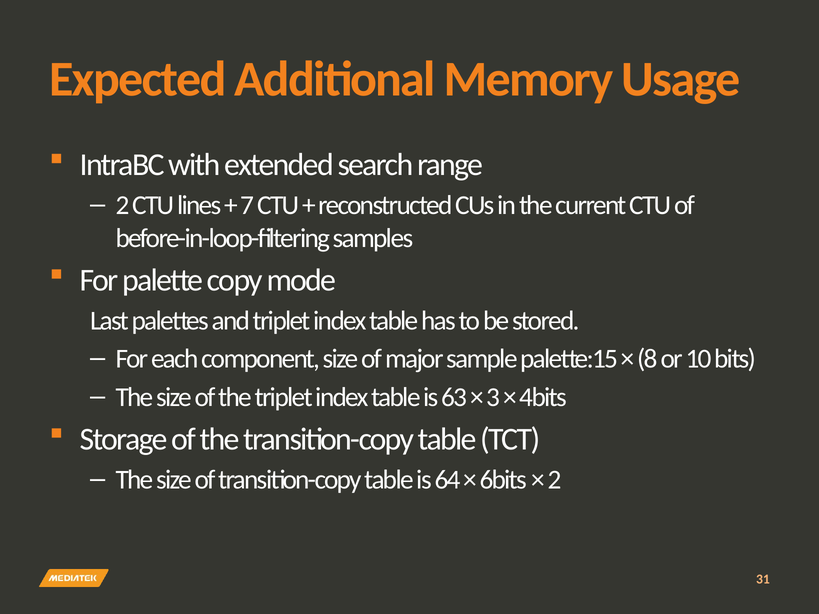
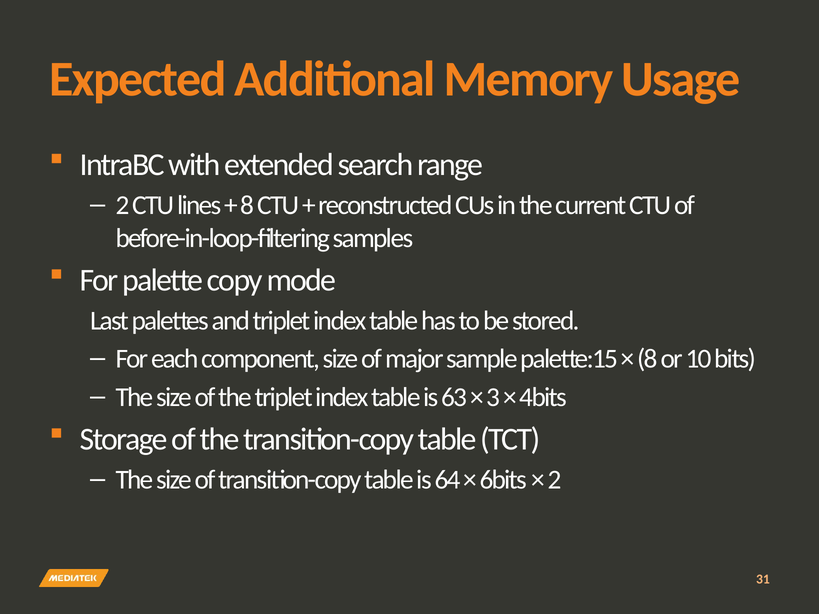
7 at (247, 205): 7 -> 8
